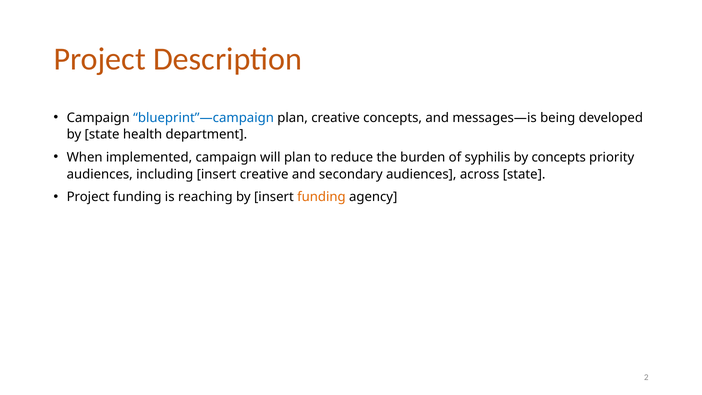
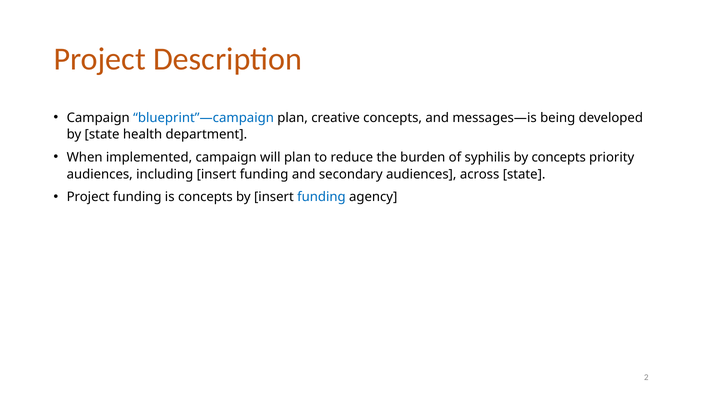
including insert creative: creative -> funding
is reaching: reaching -> concepts
funding at (321, 197) colour: orange -> blue
